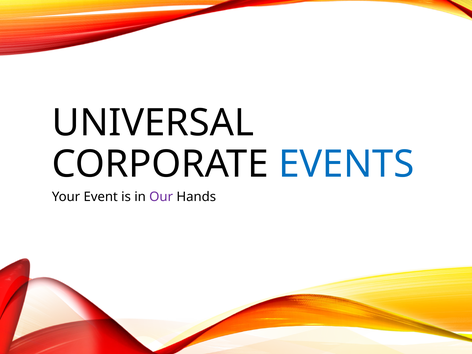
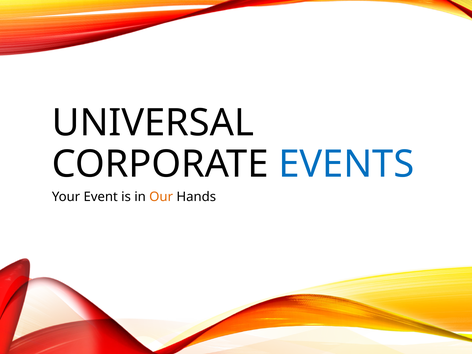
Our colour: purple -> orange
